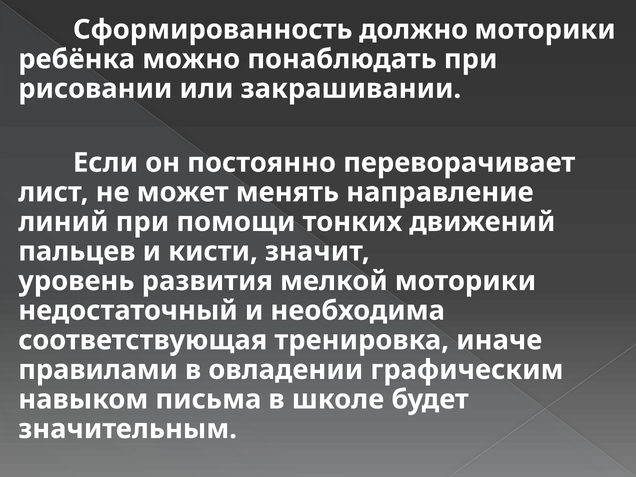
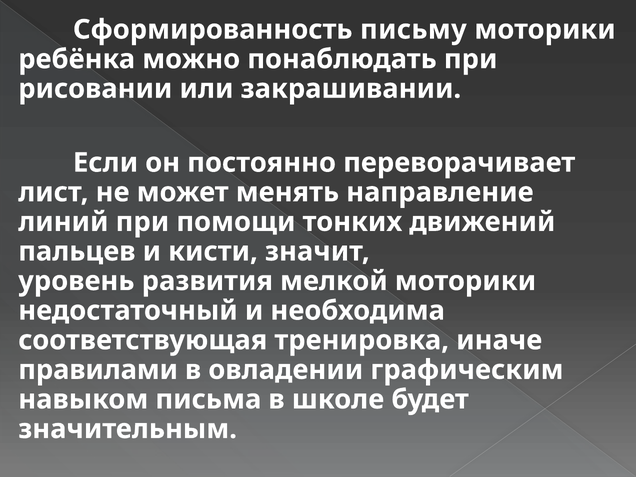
должно: должно -> письму
